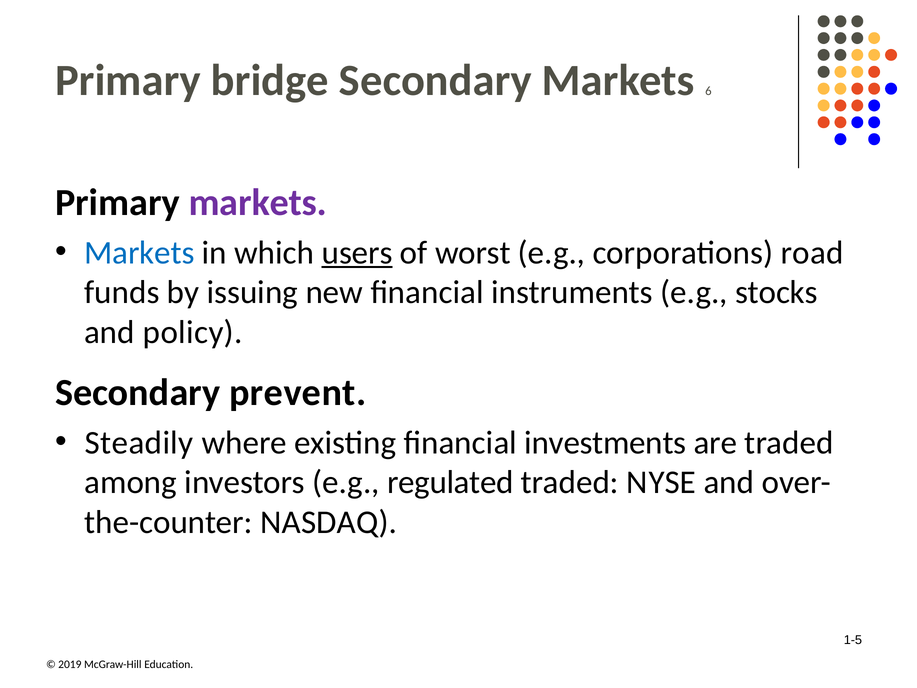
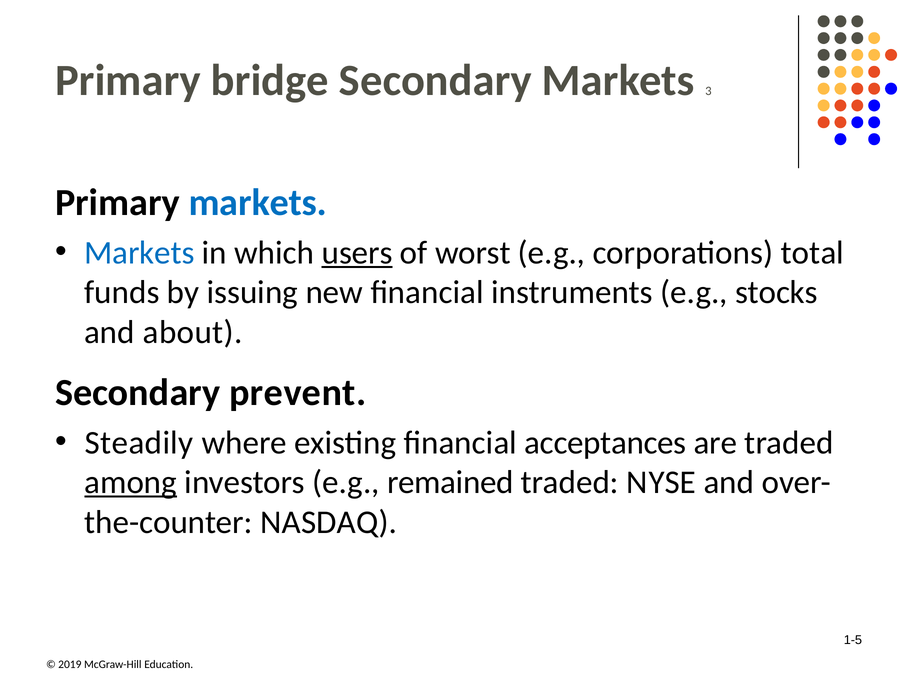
6: 6 -> 3
markets at (258, 203) colour: purple -> blue
road: road -> total
policy: policy -> about
investments: investments -> acceptances
among underline: none -> present
regulated: regulated -> remained
